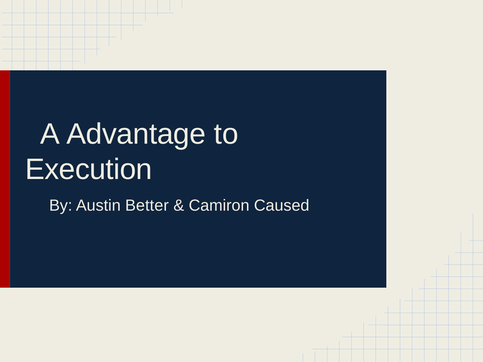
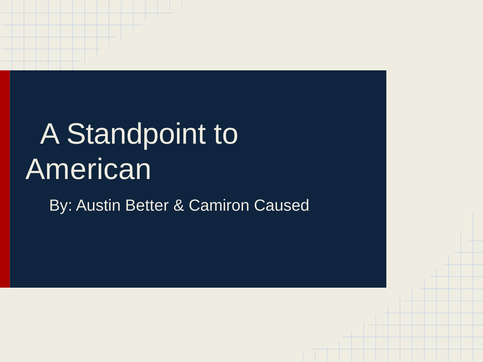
Advantage: Advantage -> Standpoint
Execution: Execution -> American
